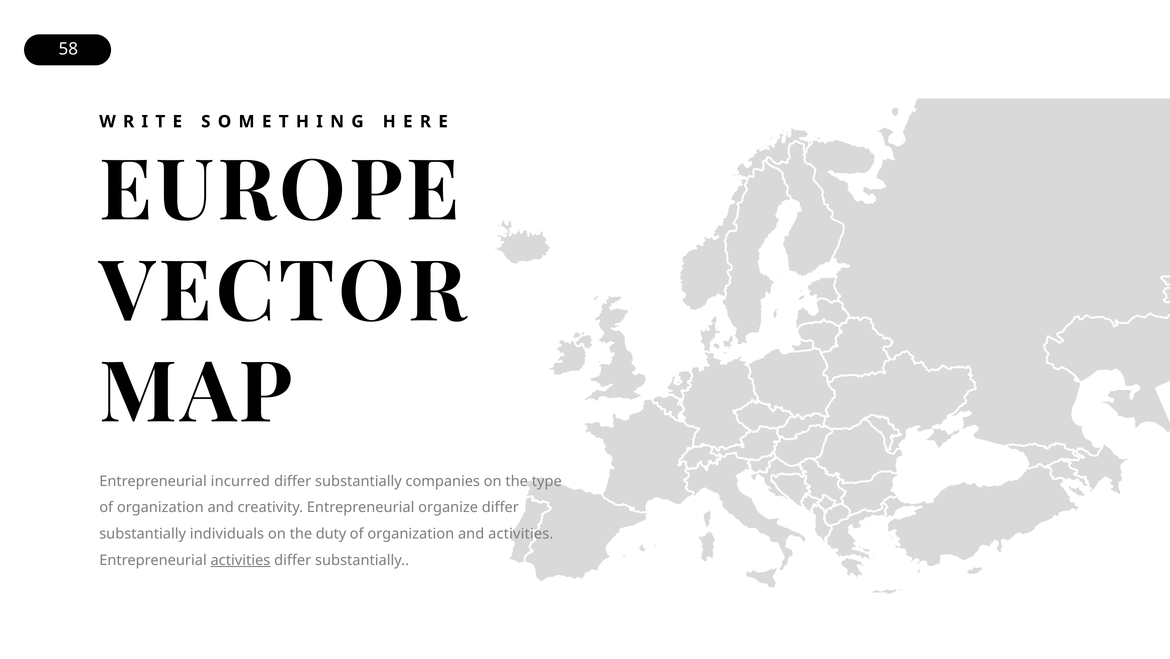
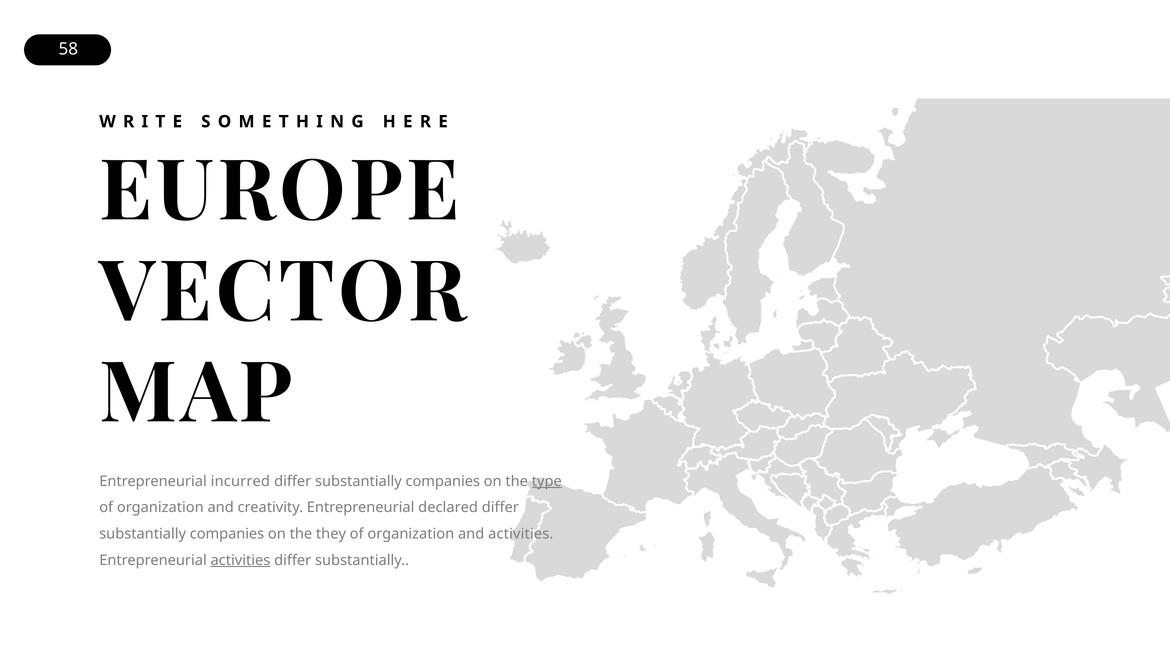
type underline: none -> present
organize: organize -> declared
individuals at (227, 533): individuals -> companies
duty: duty -> they
